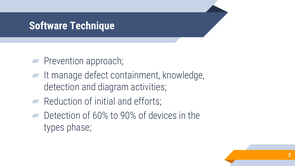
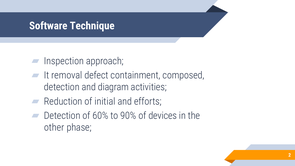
Prevention: Prevention -> Inspection
manage: manage -> removal
knowledge: knowledge -> composed
types: types -> other
